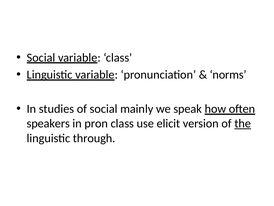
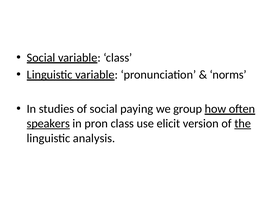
mainly: mainly -> paying
speak: speak -> group
speakers underline: none -> present
through: through -> analysis
